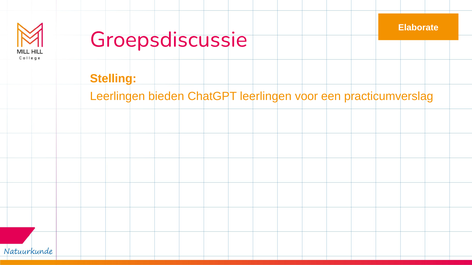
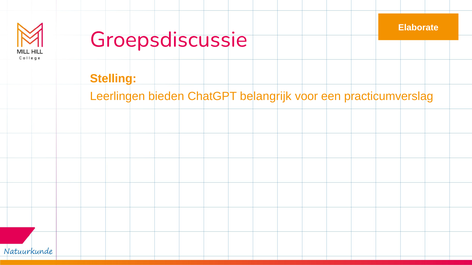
ChatGPT leerlingen: leerlingen -> belangrijk
